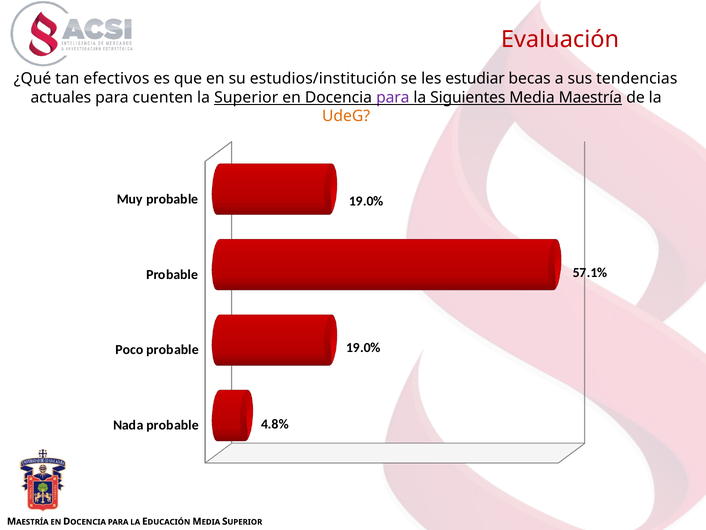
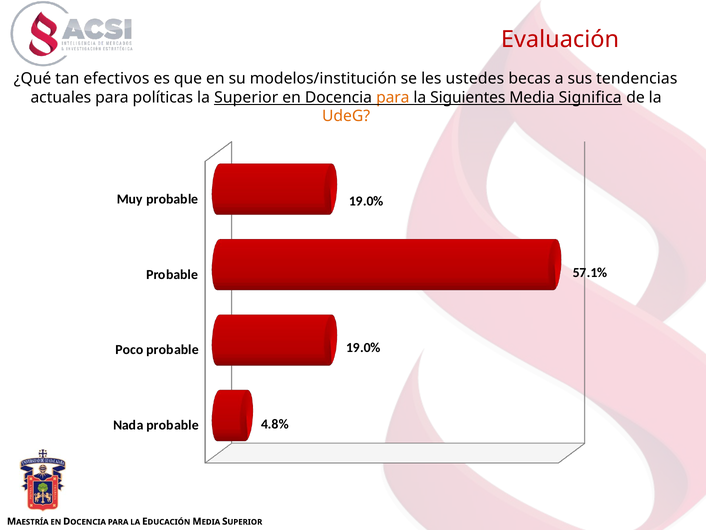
estudios/institución: estudios/institución -> modelos/institución
estudiar: estudiar -> ustedes
cuenten: cuenten -> políticas
para at (393, 97) colour: purple -> orange
Media Maestría: Maestría -> Significa
